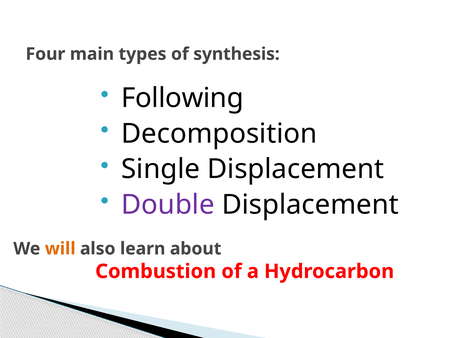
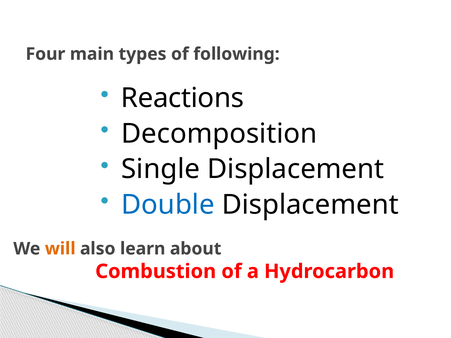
synthesis: synthesis -> following
Following: Following -> Reactions
Double colour: purple -> blue
